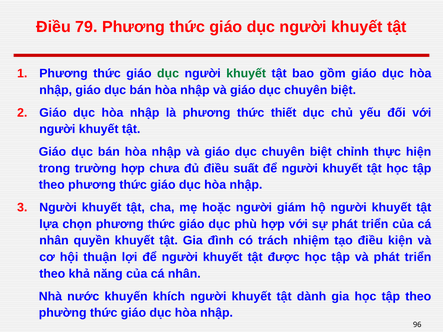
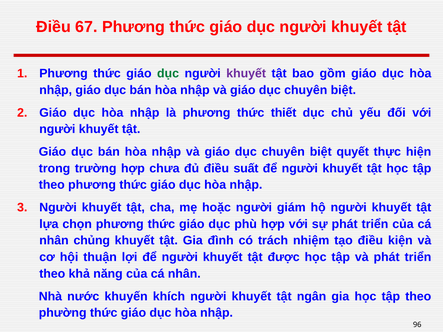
79: 79 -> 67
khuyết at (246, 73) colour: green -> purple
chỉnh: chỉnh -> quyết
quyền: quyền -> chủng
dành: dành -> ngân
